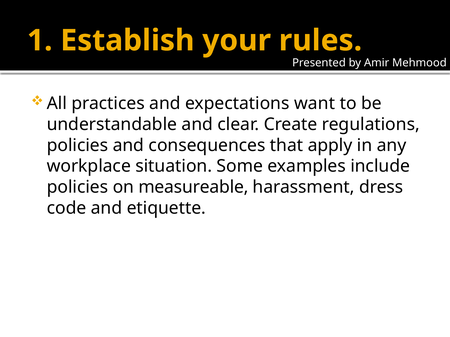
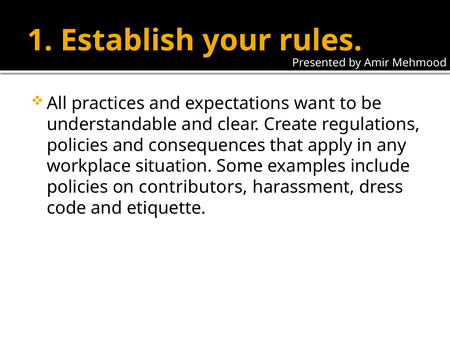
measureable: measureable -> contributors
